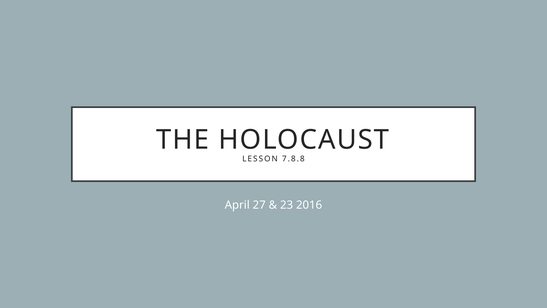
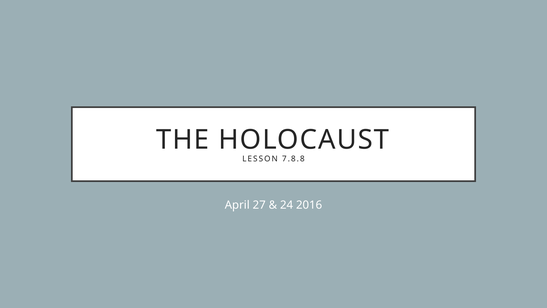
23: 23 -> 24
